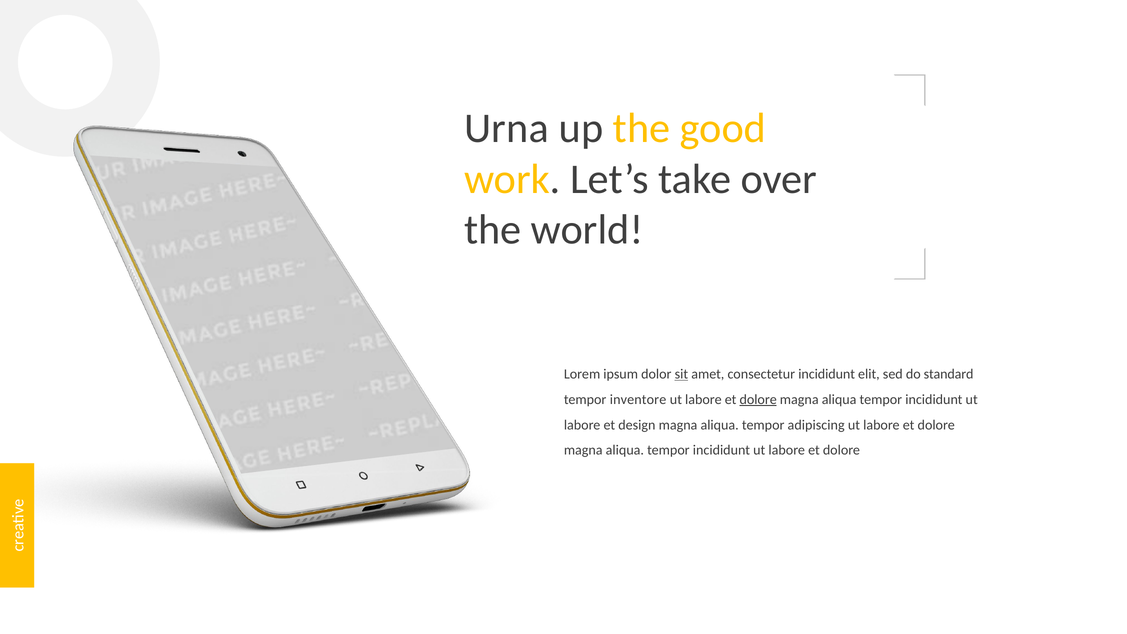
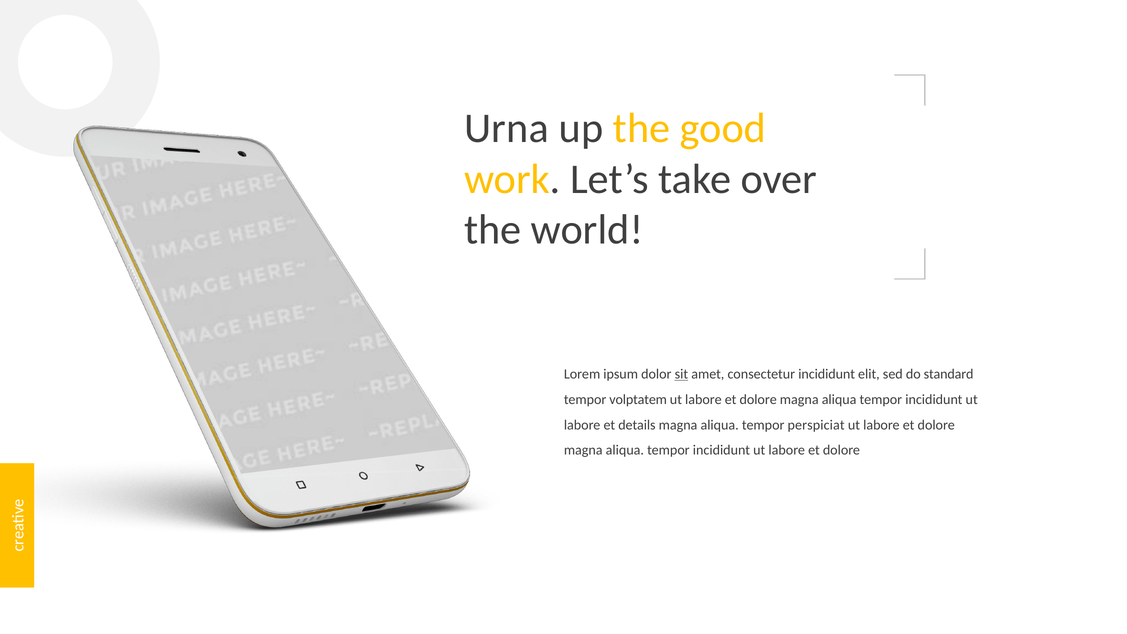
inventore: inventore -> volptatem
dolore at (758, 400) underline: present -> none
design: design -> details
adipiscing: adipiscing -> perspiciat
